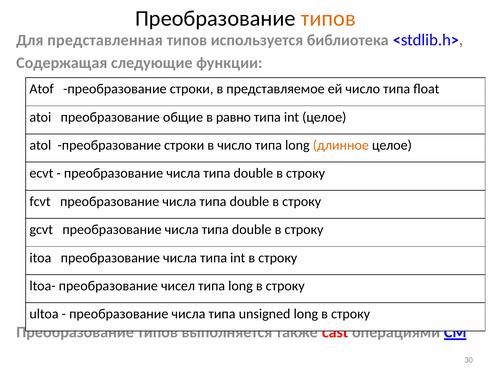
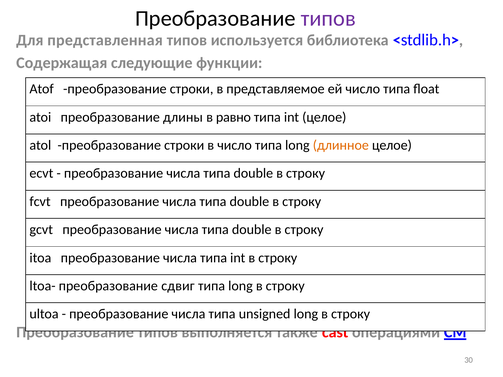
типов at (328, 19) colour: orange -> purple
общие: общие -> длины
чисел: чисел -> сдвиг
